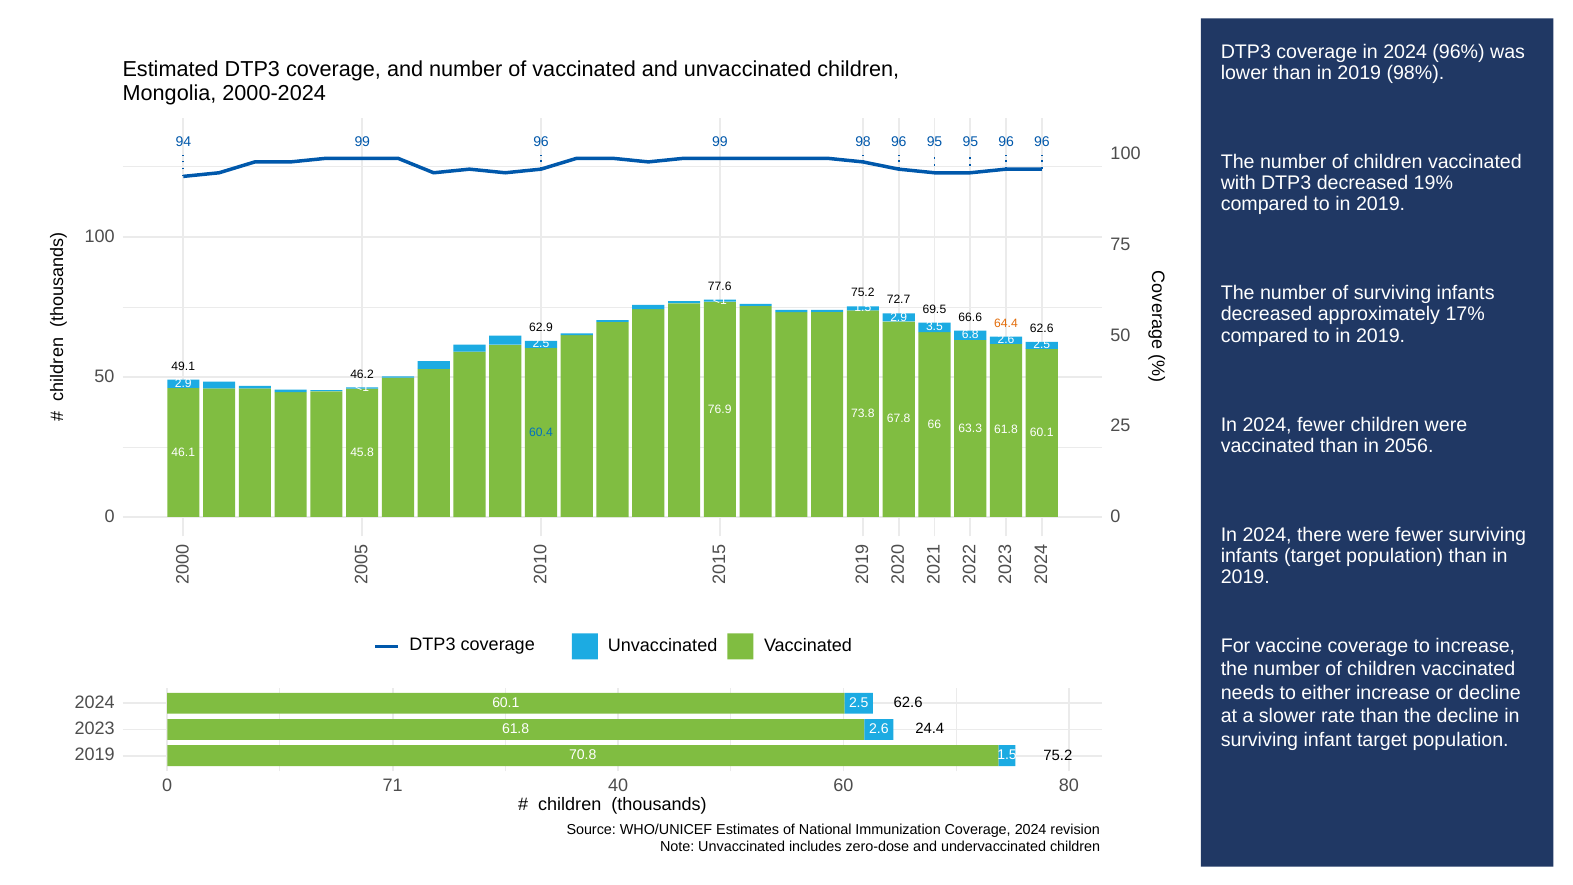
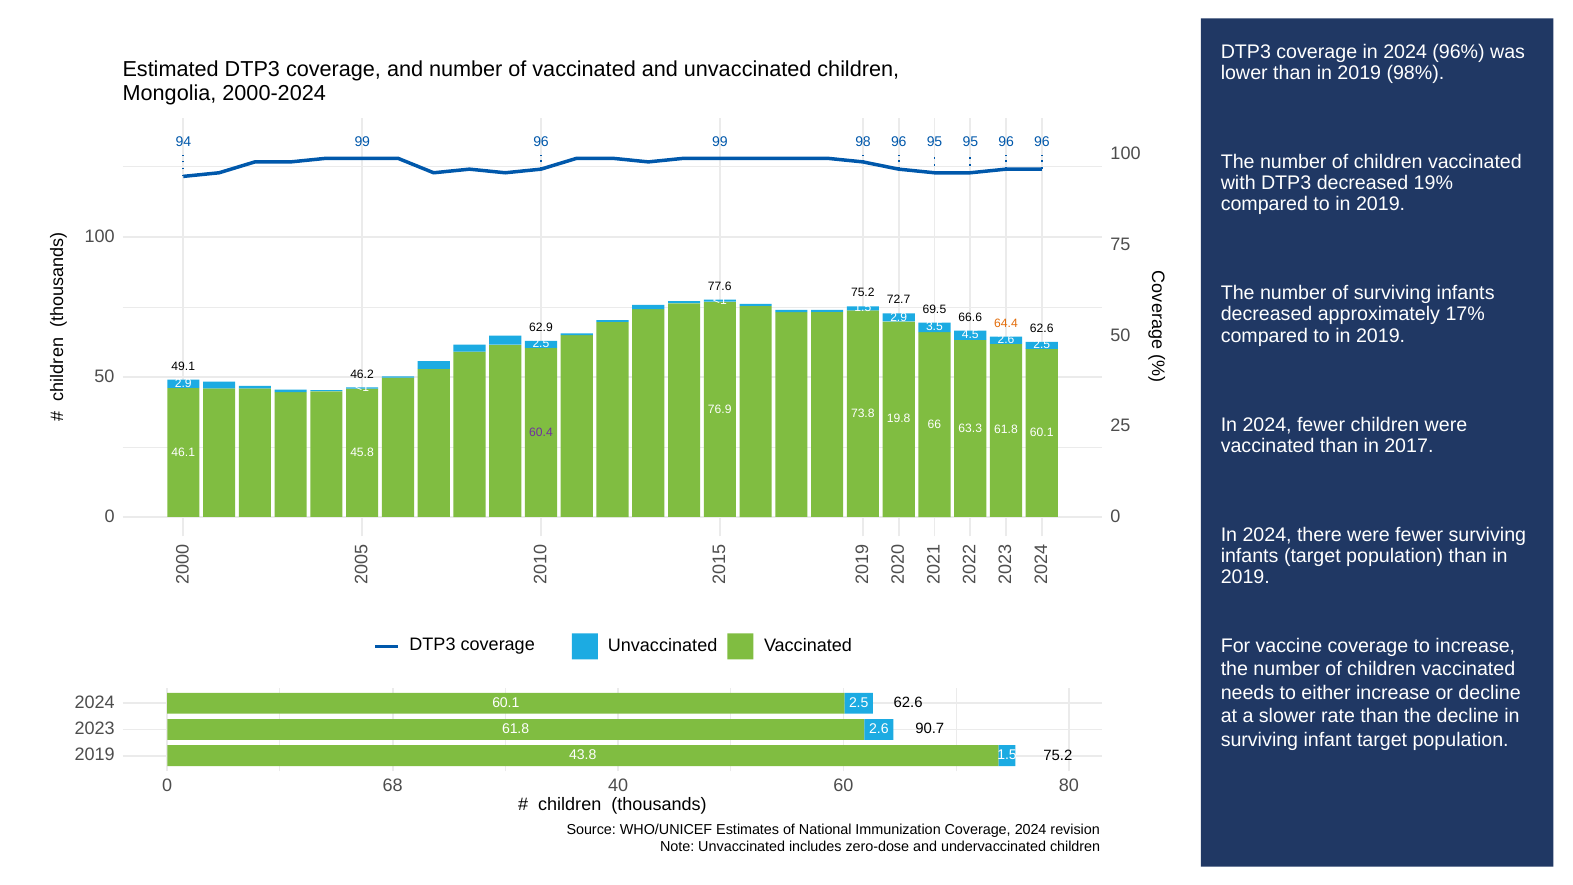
6.8: 6.8 -> 4.5
67.8: 67.8 -> 19.8
60.4 colour: blue -> purple
2056: 2056 -> 2017
24.4: 24.4 -> 90.7
70.8: 70.8 -> 43.8
71: 71 -> 68
